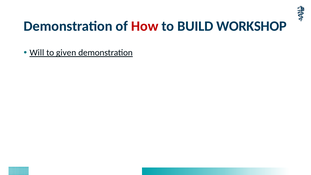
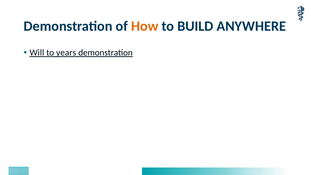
How colour: red -> orange
WORKSHOP: WORKSHOP -> ANYWHERE
given: given -> years
